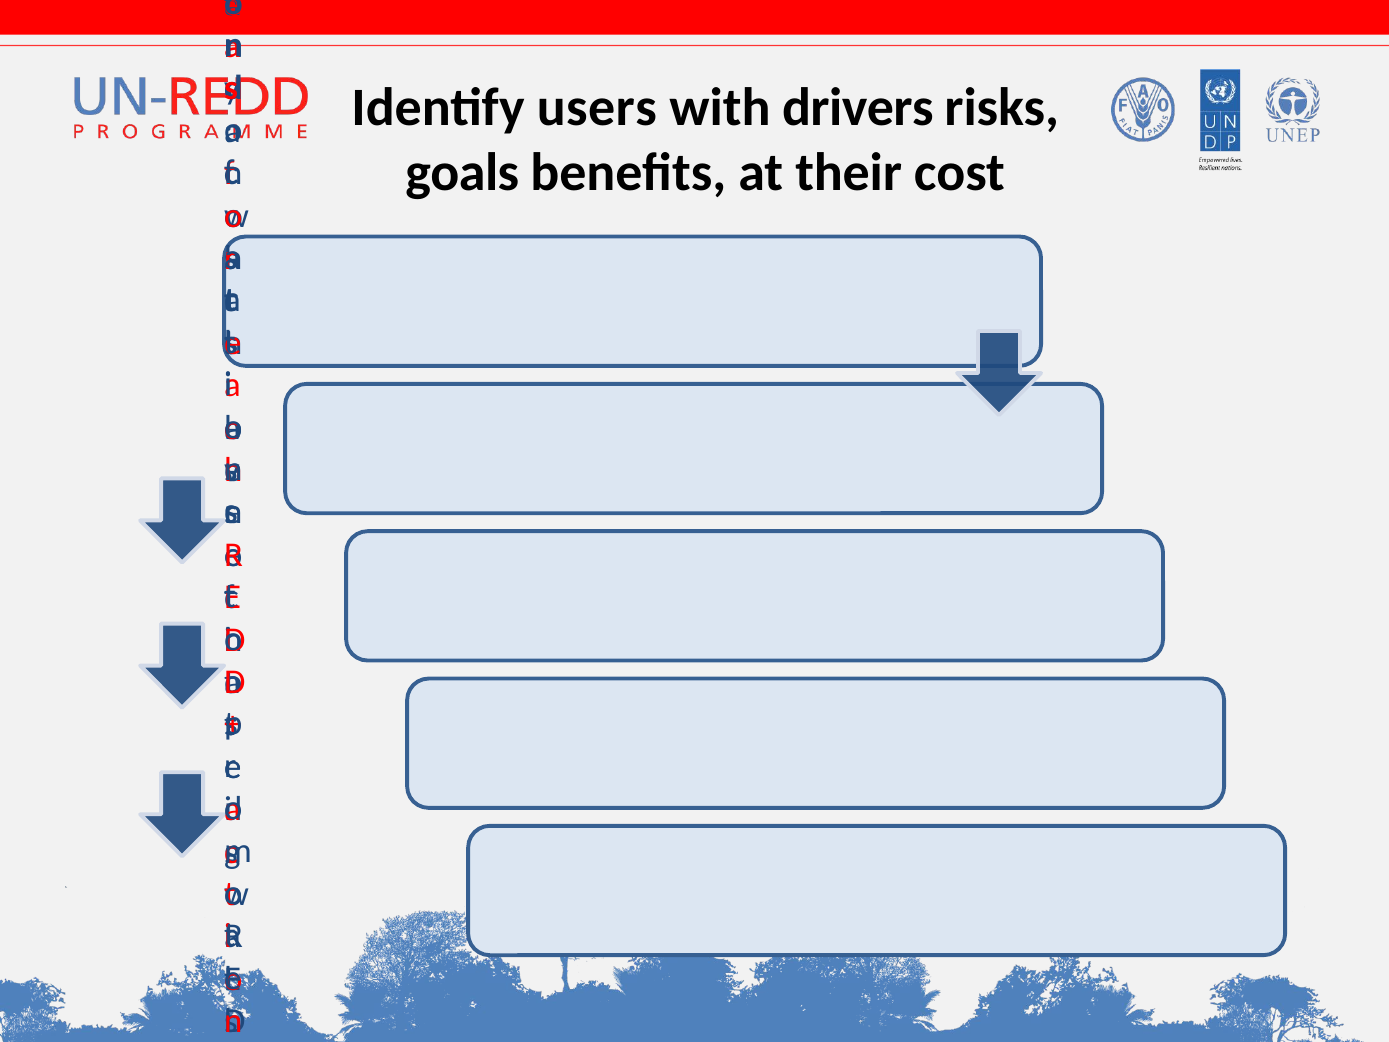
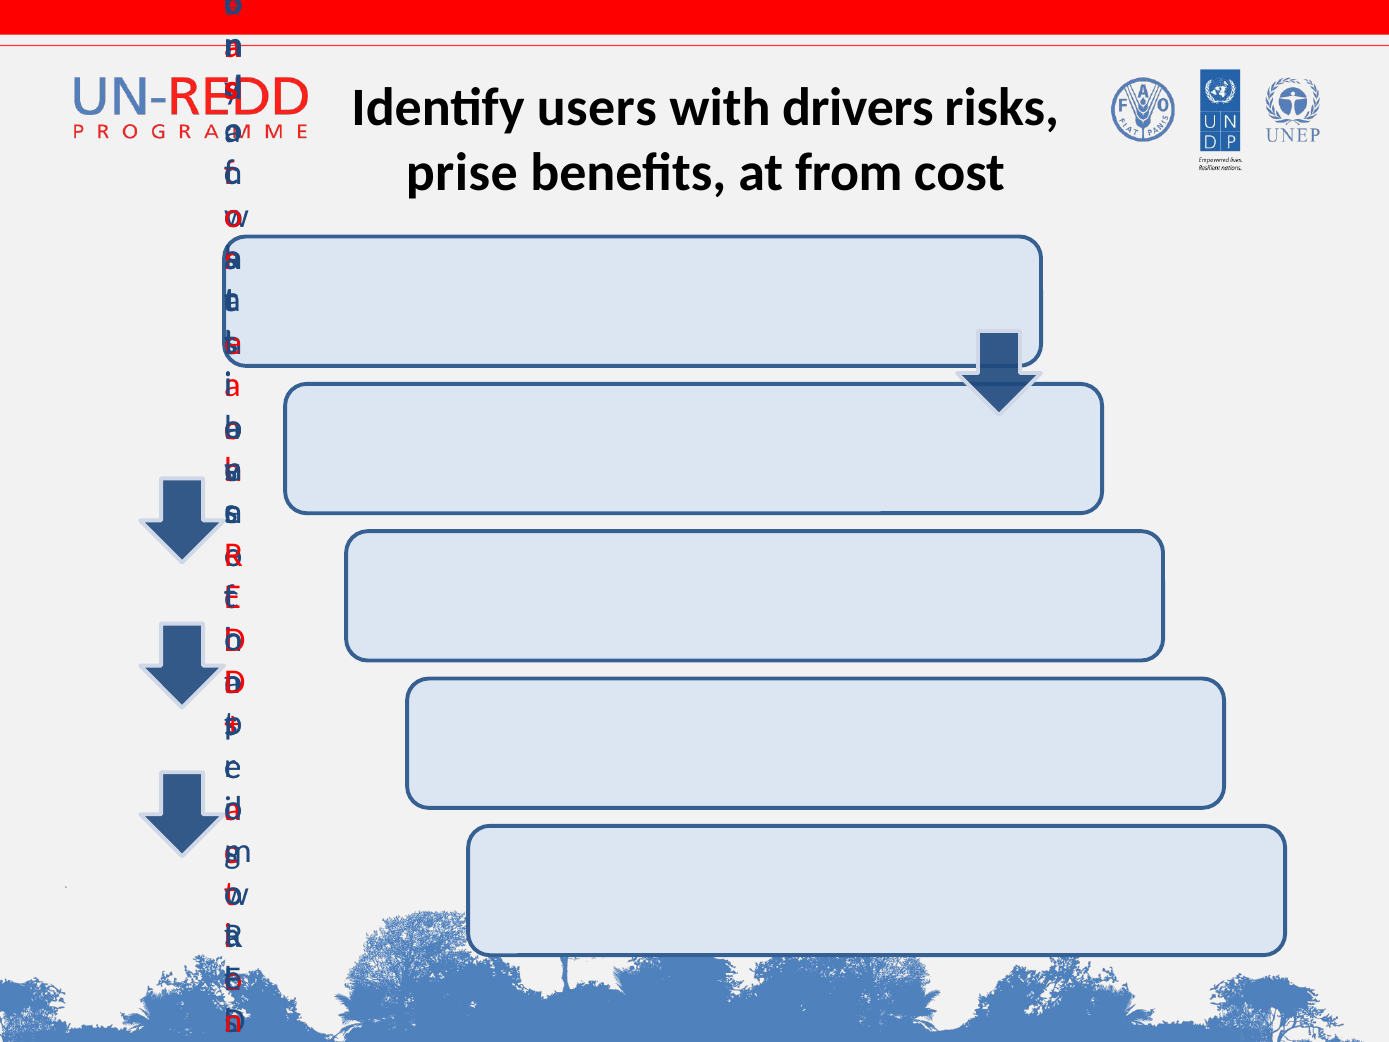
goals: goals -> prise
their: their -> from
